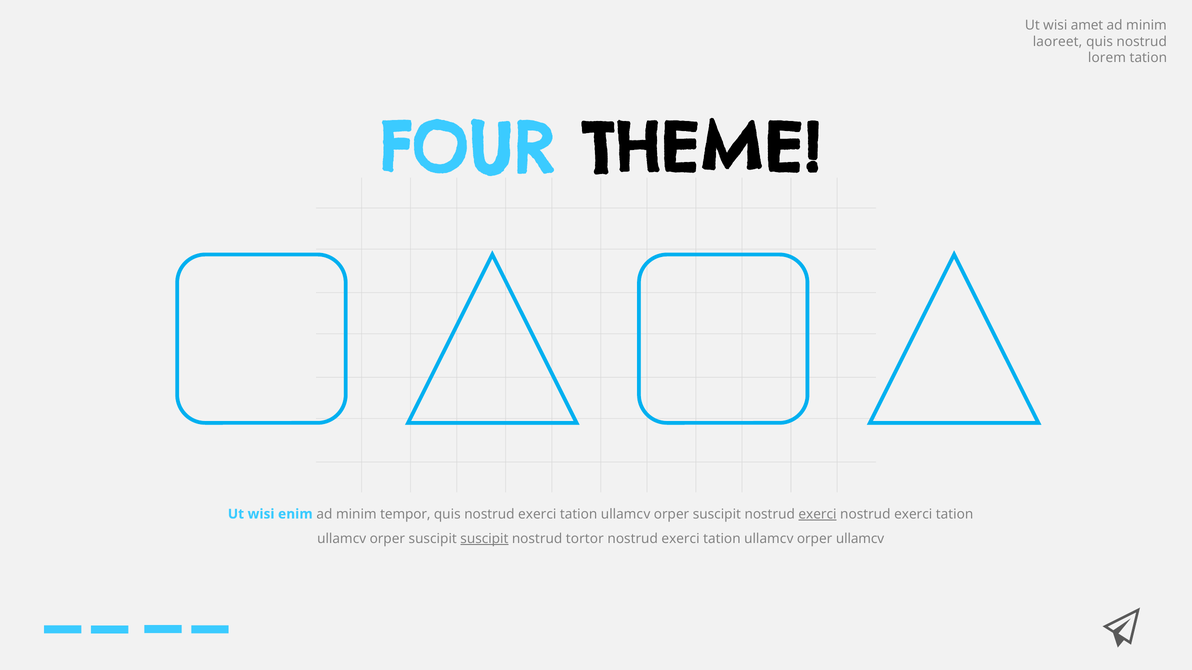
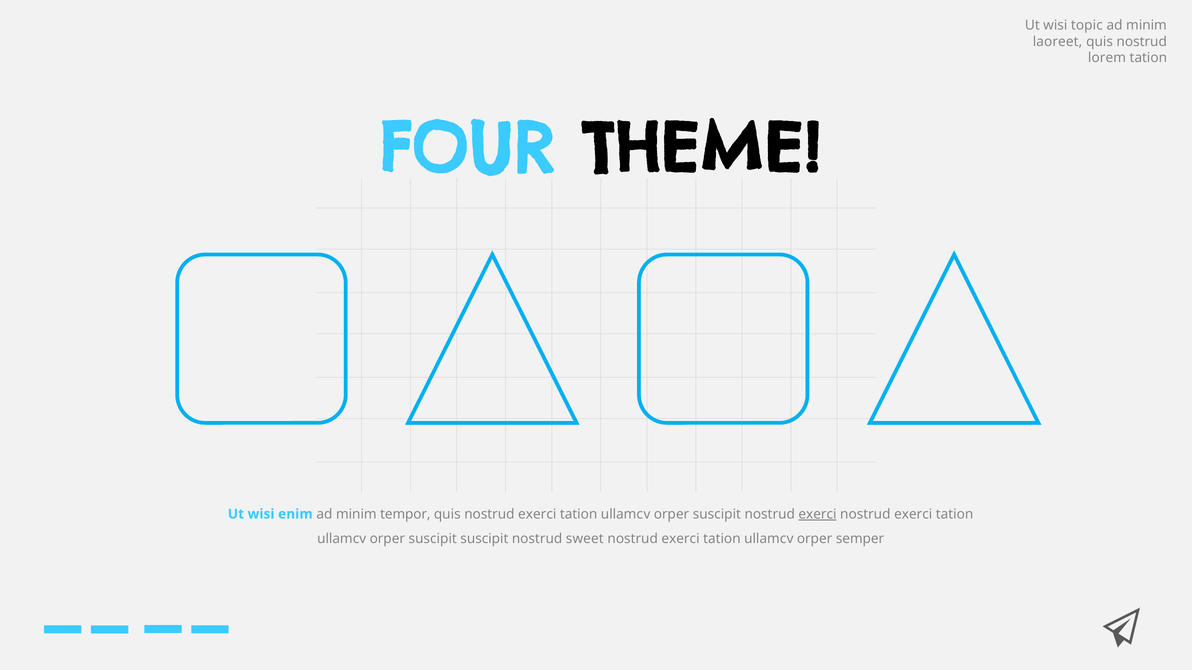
amet: amet -> topic
suscipit at (484, 539) underline: present -> none
tortor: tortor -> sweet
orper ullamcv: ullamcv -> semper
